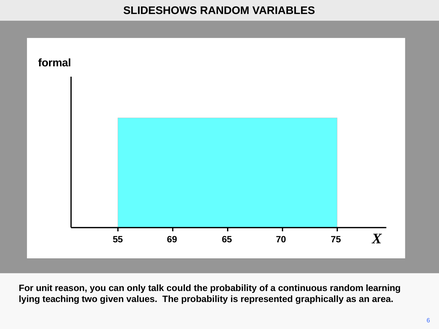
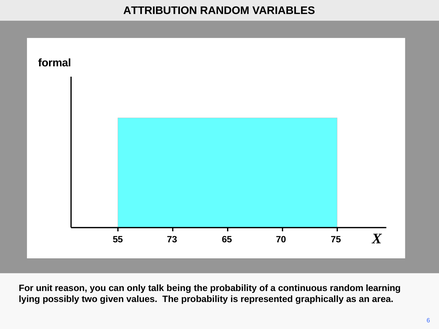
SLIDESHOWS: SLIDESHOWS -> ATTRIBUTION
69: 69 -> 73
could: could -> being
teaching: teaching -> possibly
